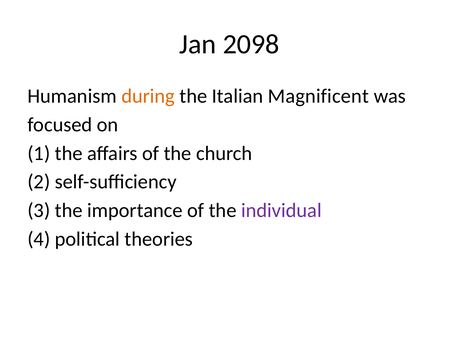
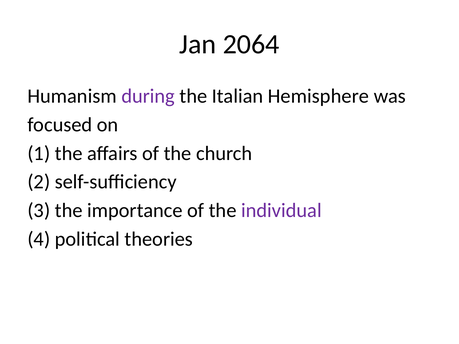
2098: 2098 -> 2064
during colour: orange -> purple
Magnificent: Magnificent -> Hemisphere
